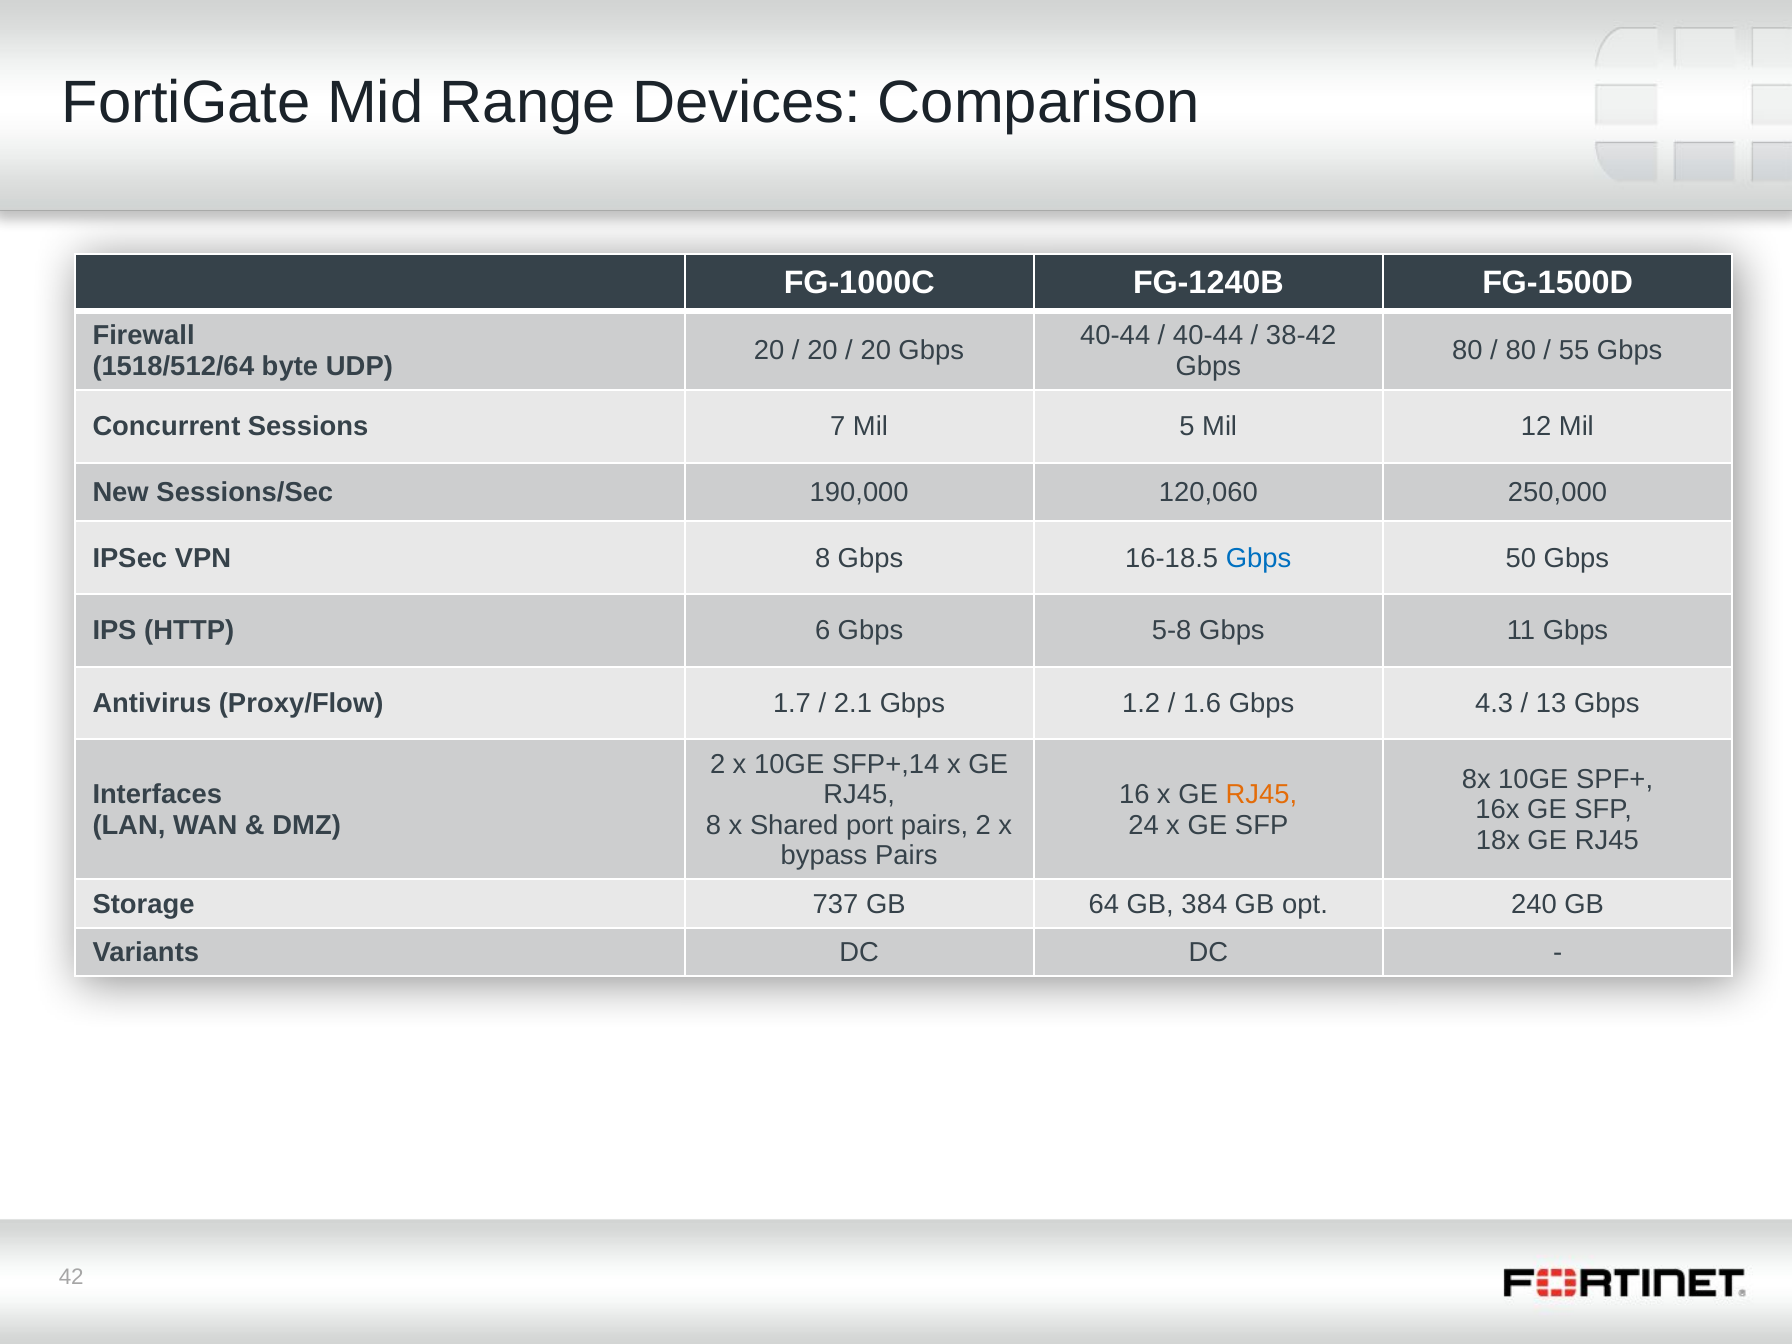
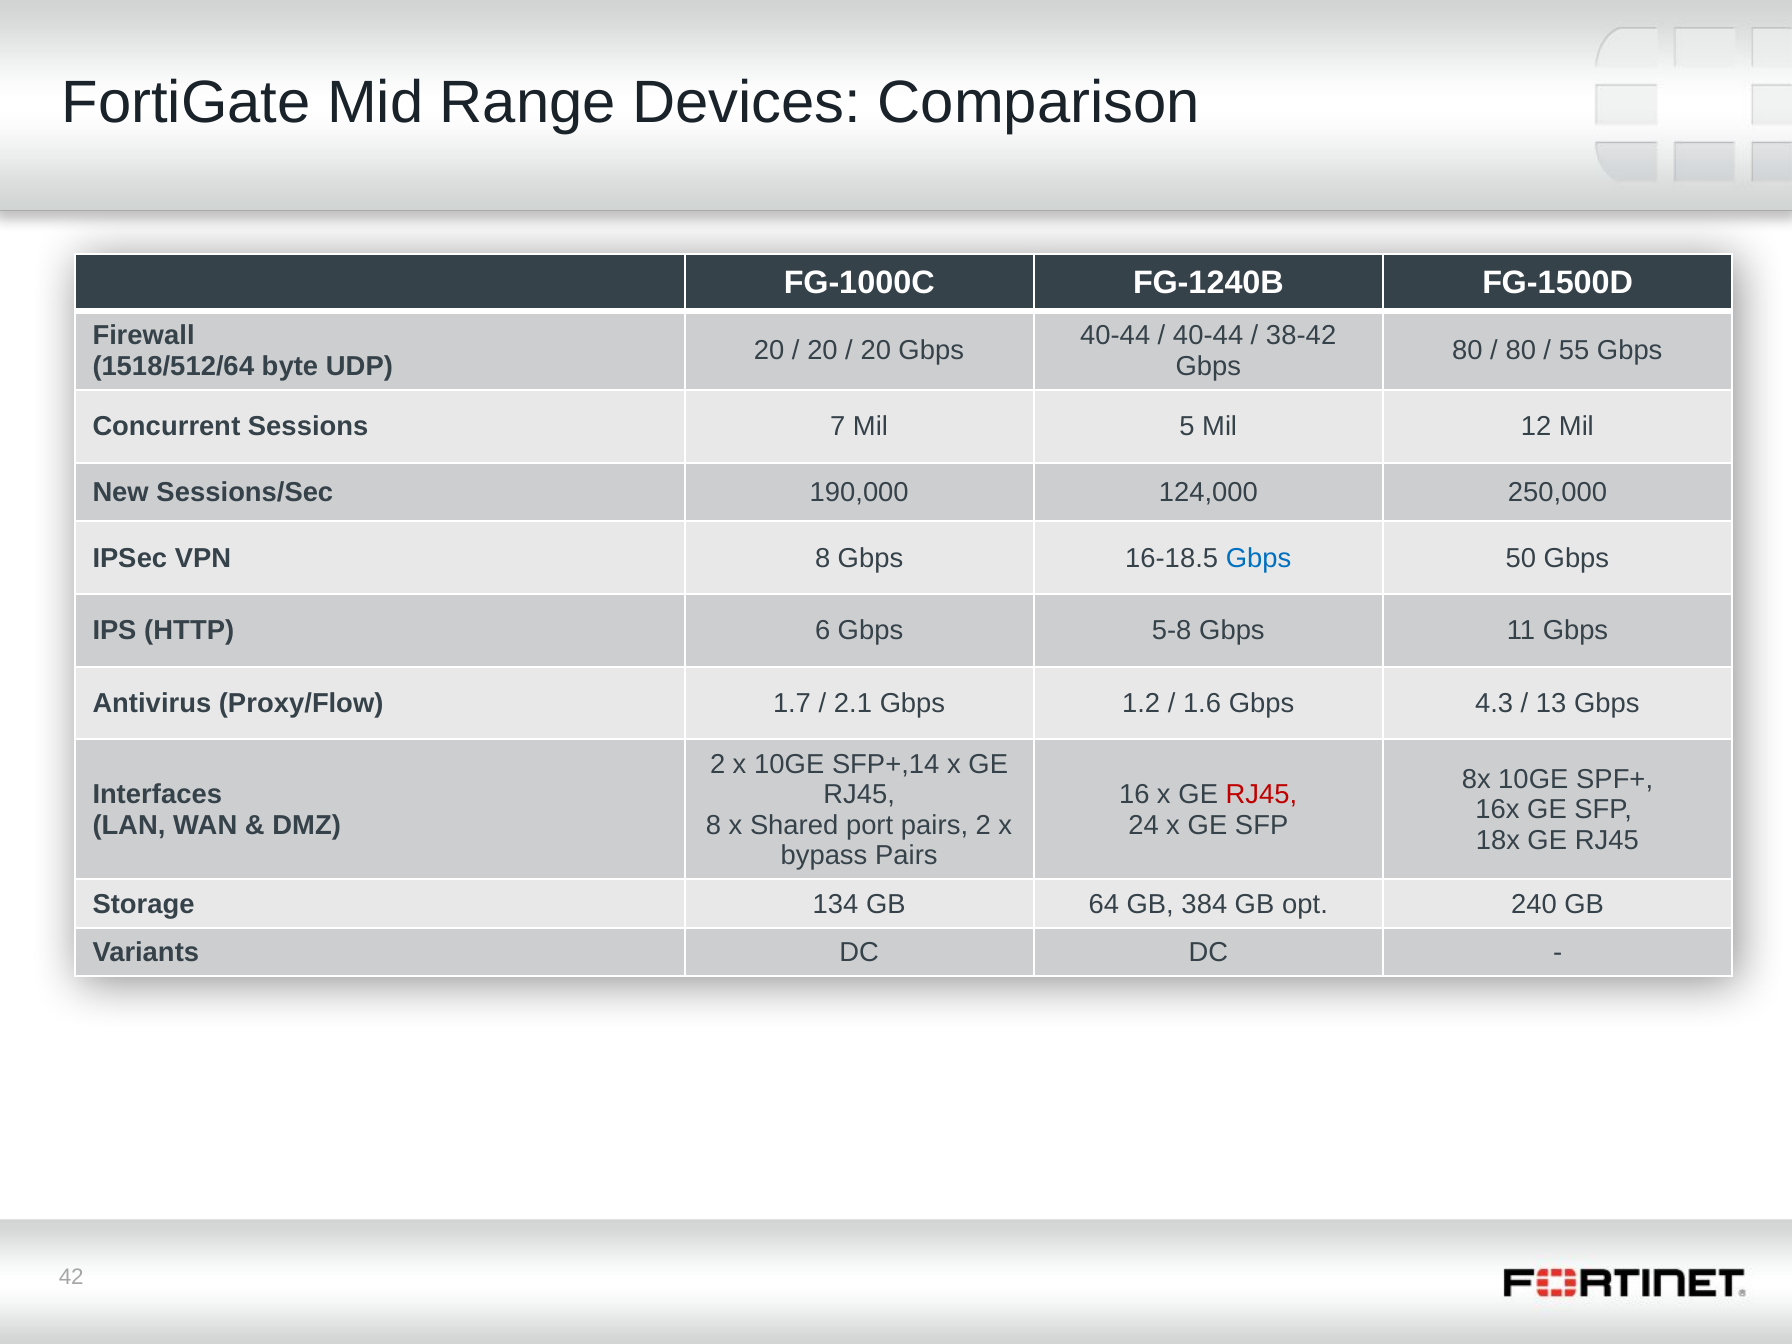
120,060: 120,060 -> 124,000
RJ45 at (1261, 795) colour: orange -> red
737: 737 -> 134
